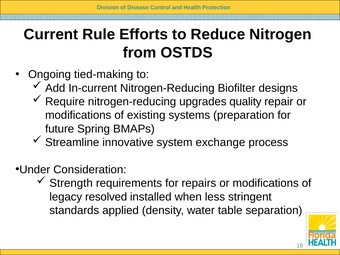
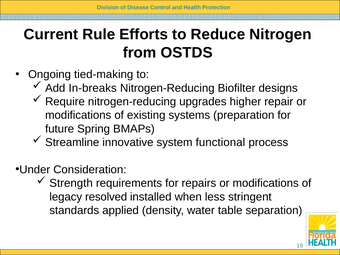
In-current: In-current -> In-breaks
quality: quality -> higher
exchange: exchange -> functional
